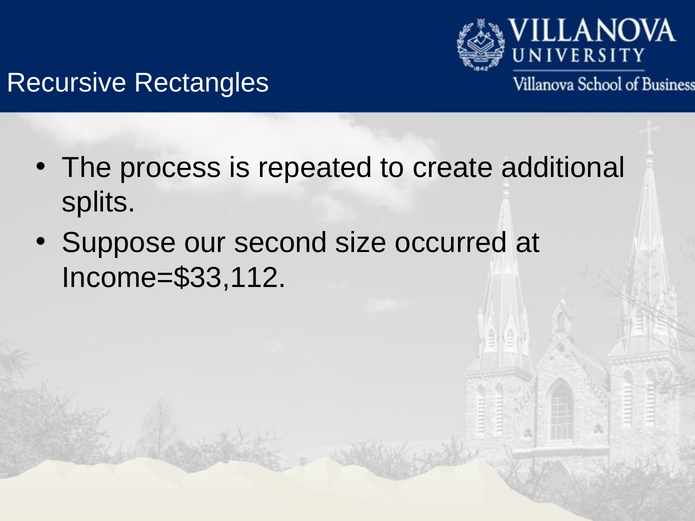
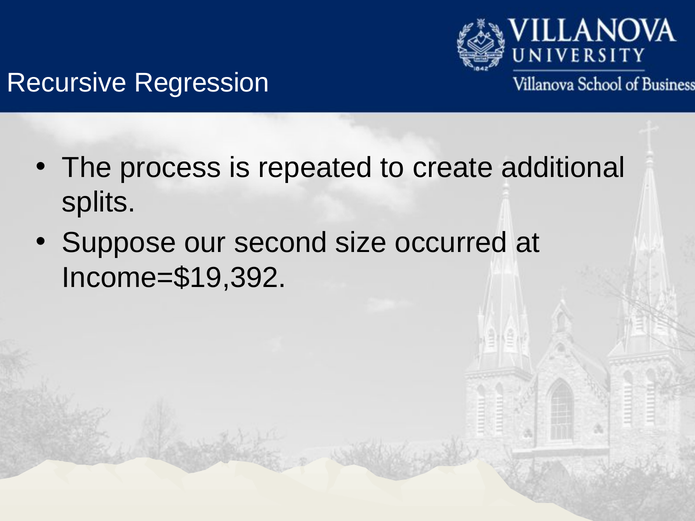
Rectangles: Rectangles -> Regression
Income=$33,112: Income=$33,112 -> Income=$19,392
